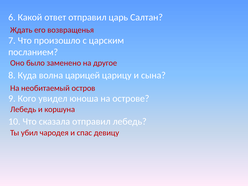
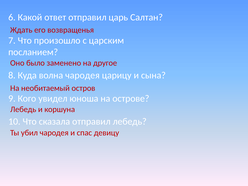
волна царицей: царицей -> чародея
